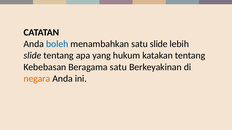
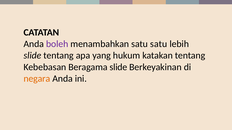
boleh colour: blue -> purple
satu slide: slide -> satu
Beragama satu: satu -> slide
